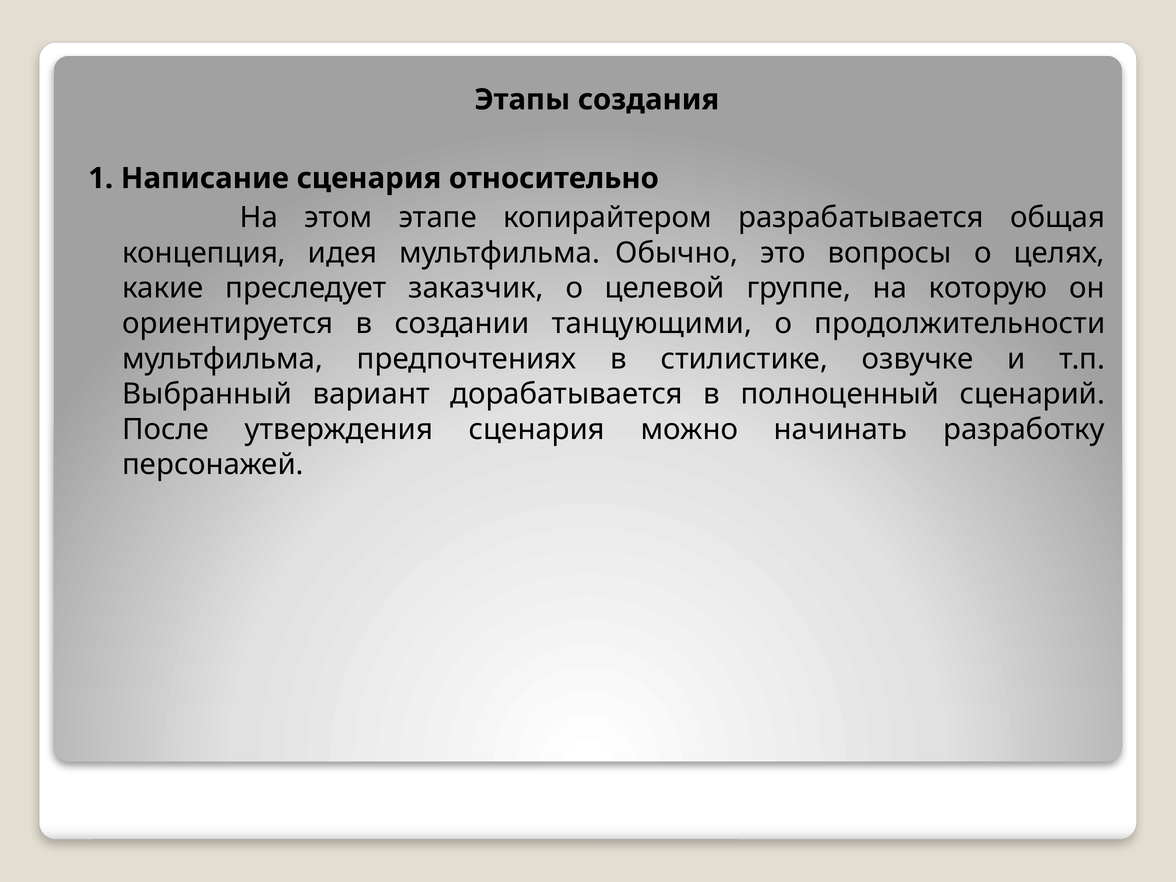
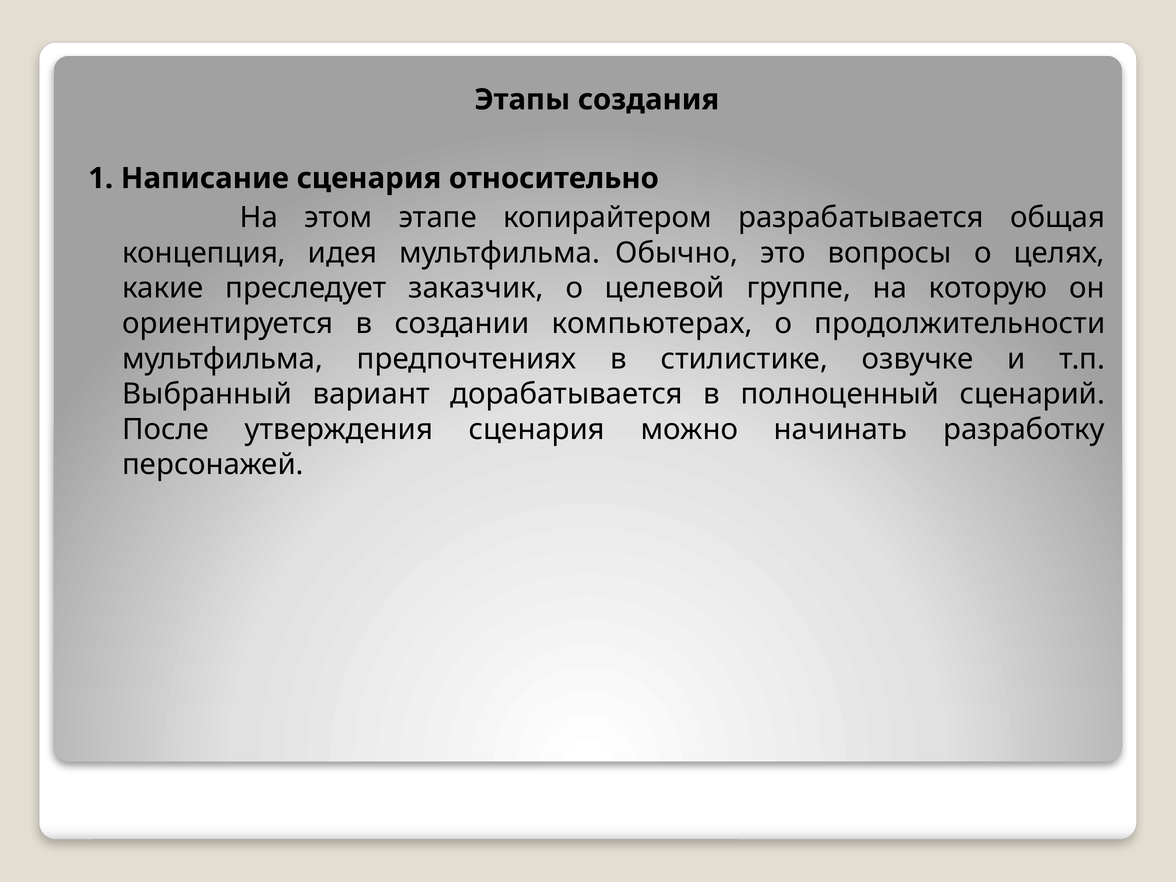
танцующими: танцующими -> компьютерах
